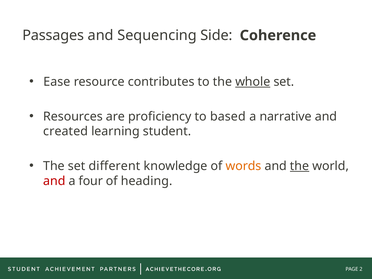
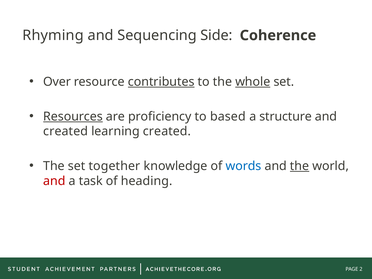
Passages: Passages -> Rhyming
Ease: Ease -> Over
contributes underline: none -> present
Resources underline: none -> present
narrative: narrative -> structure
learning student: student -> created
different: different -> together
words colour: orange -> blue
four: four -> task
